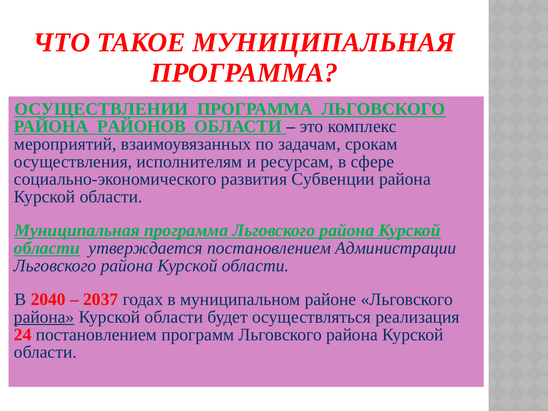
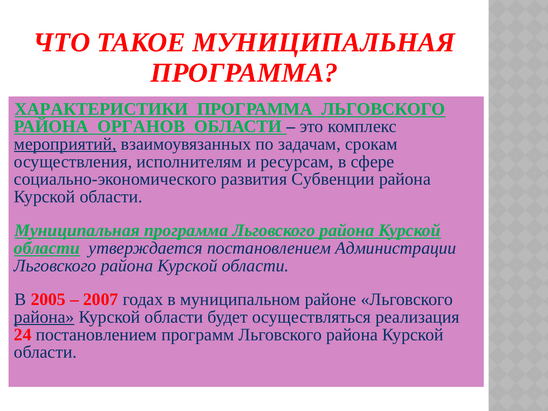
ОСУЩЕСТВЛЕНИИ: ОСУЩЕСТВЛЕНИИ -> ХАРАКТЕРИСТИКИ
РАЙОНОВ: РАЙОНОВ -> ОРГАНОВ
мероприятий underline: none -> present
2040: 2040 -> 2005
2037: 2037 -> 2007
